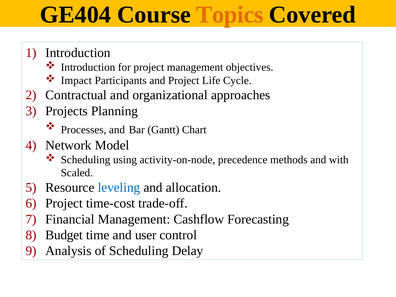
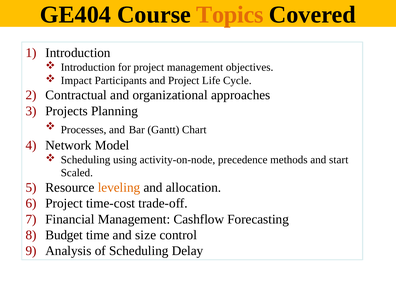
with: with -> start
leveling colour: blue -> orange
user: user -> size
